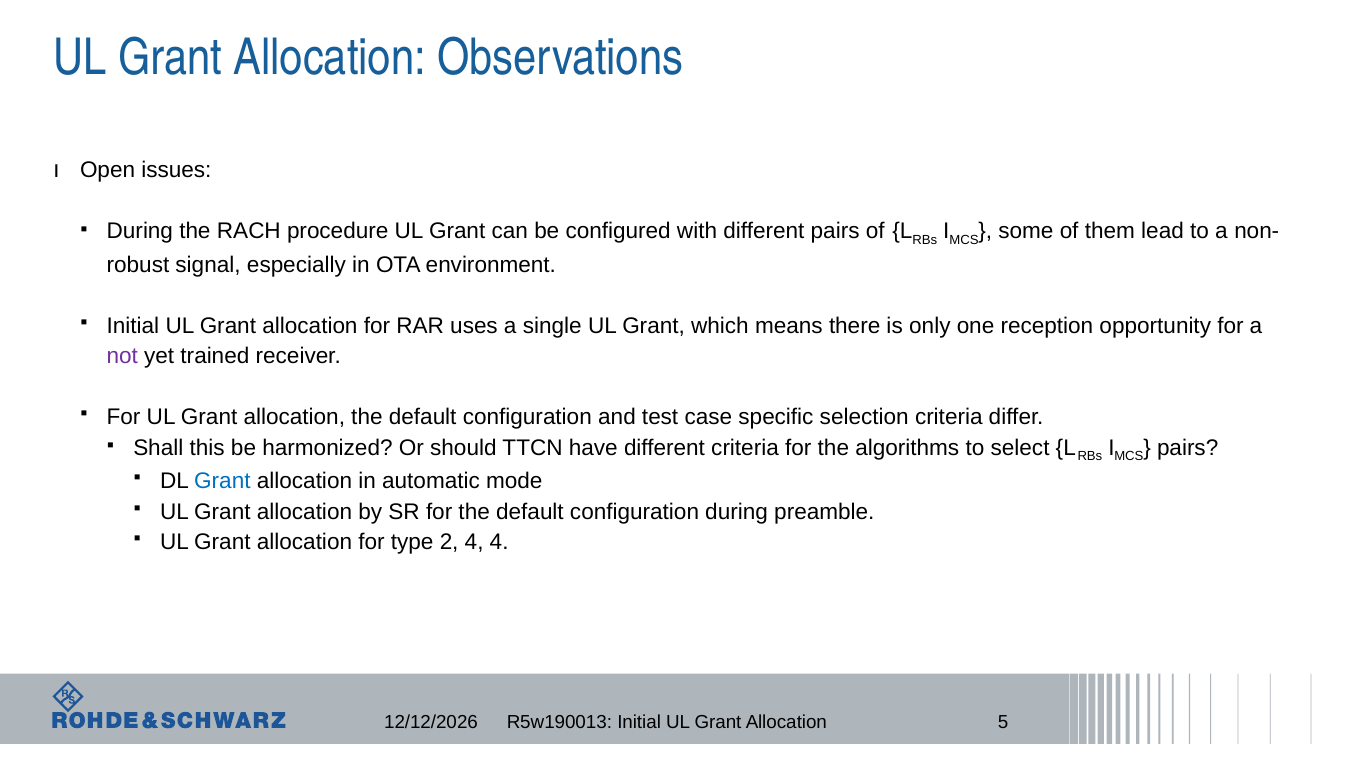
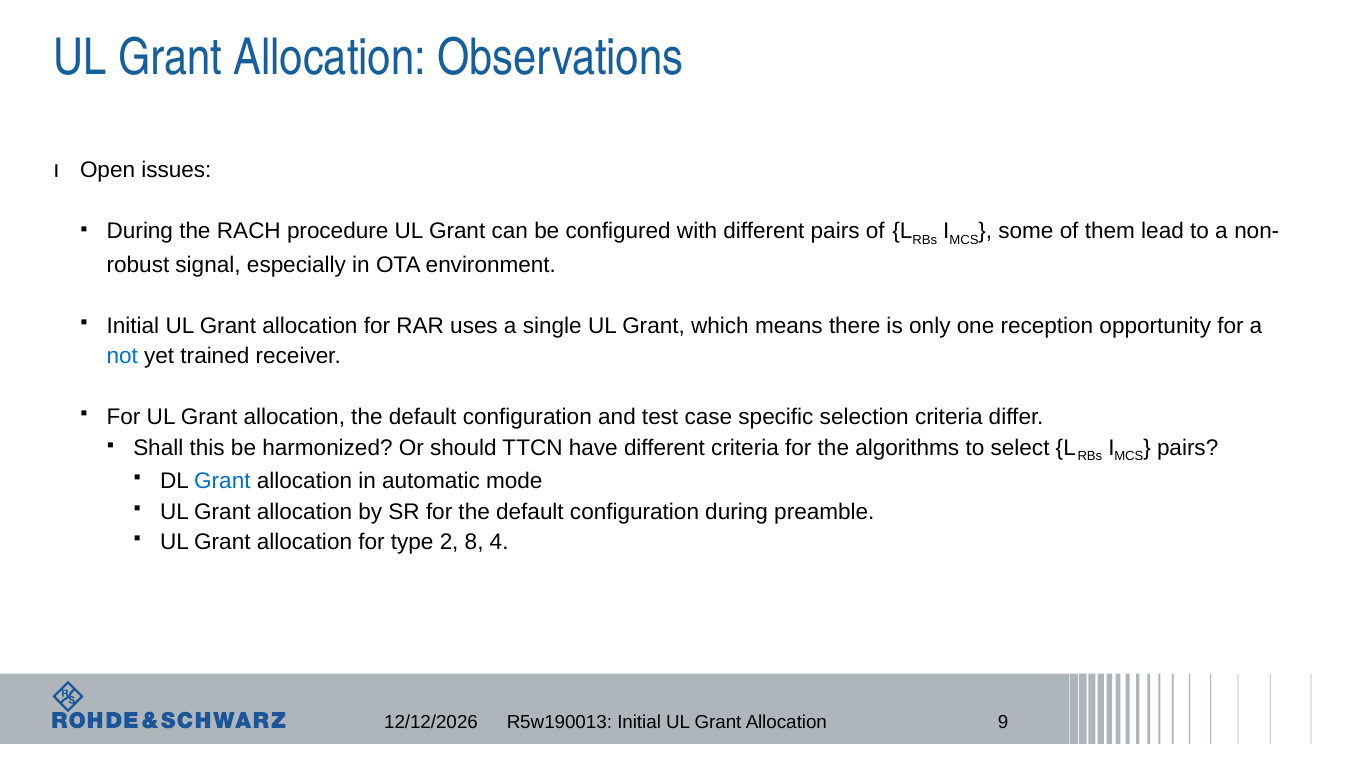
not colour: purple -> blue
2 4: 4 -> 8
5: 5 -> 9
